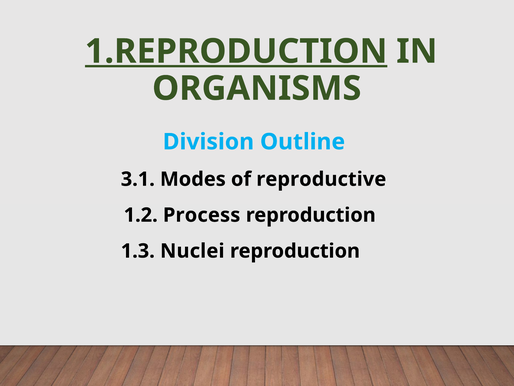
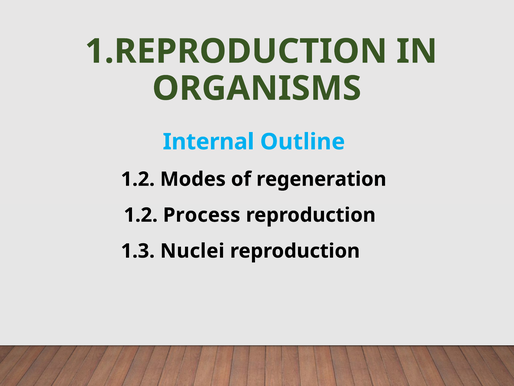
1.REPRODUCTION underline: present -> none
Division: Division -> Internal
3.1 at (138, 179): 3.1 -> 1.2
reproductive: reproductive -> regeneration
